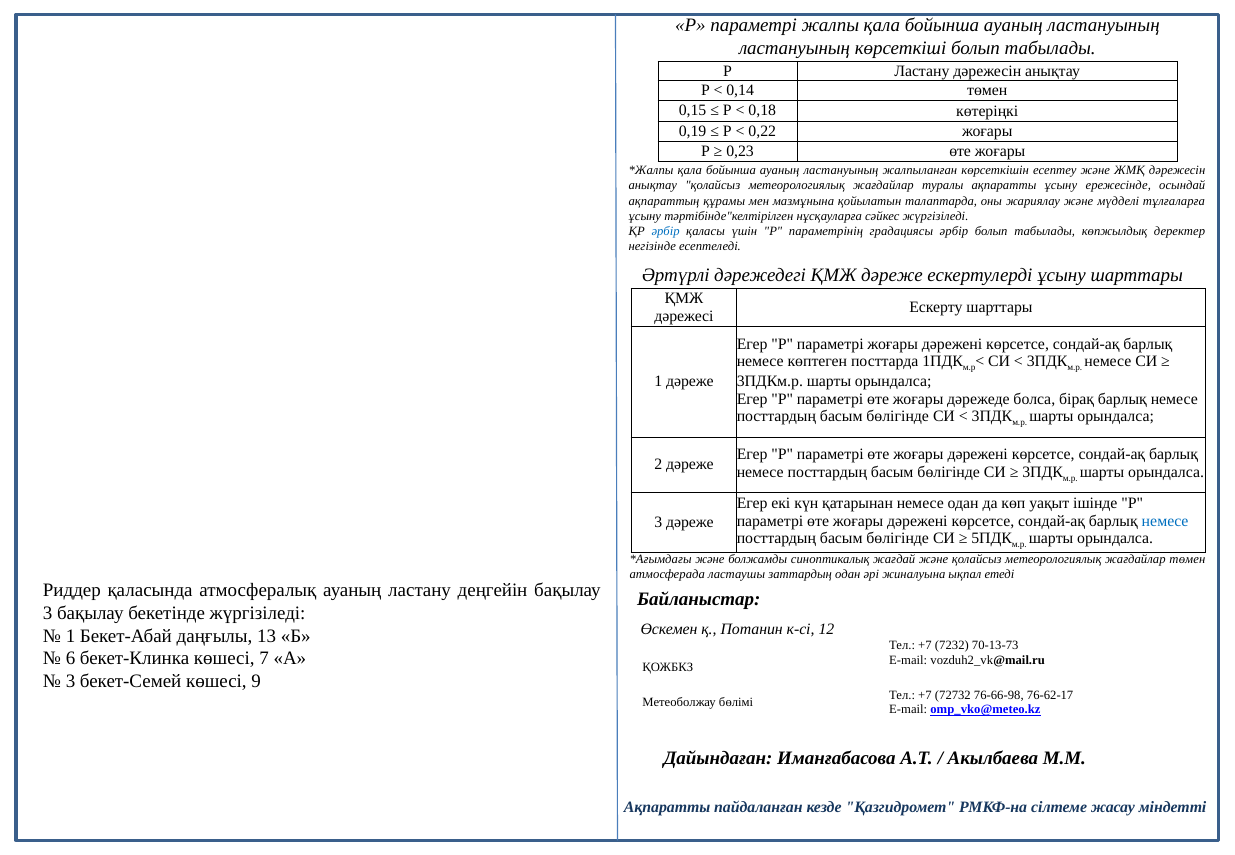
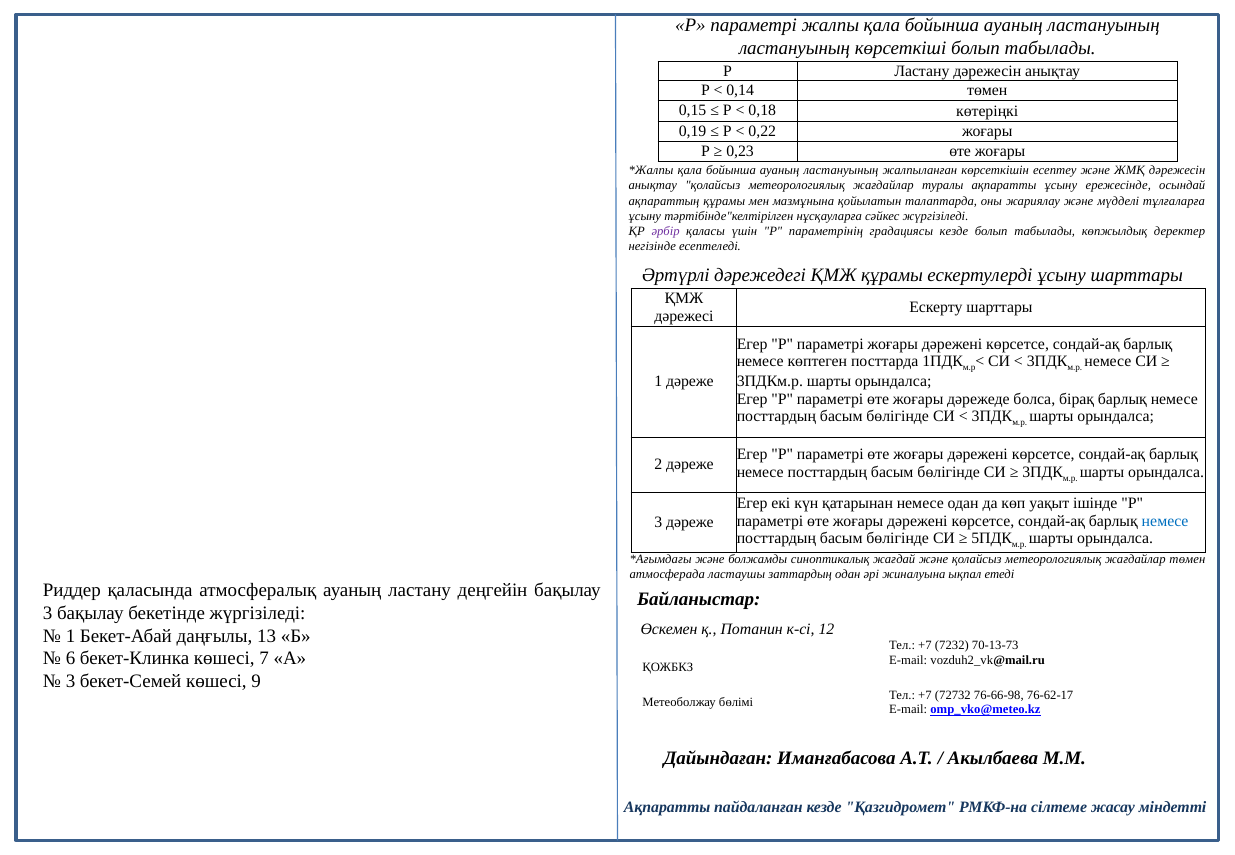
әрбір at (666, 231) colour: blue -> purple
градациясы әрбір: әрбір -> кезде
ҚМЖ дәреже: дәреже -> құрамы
